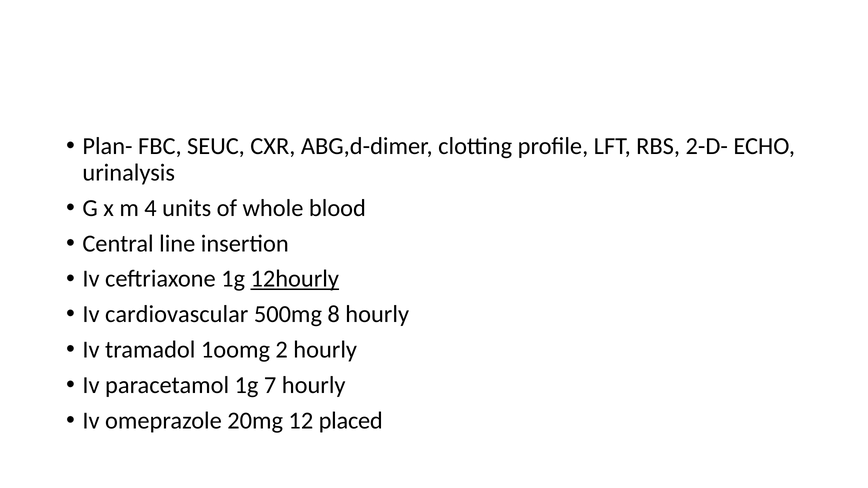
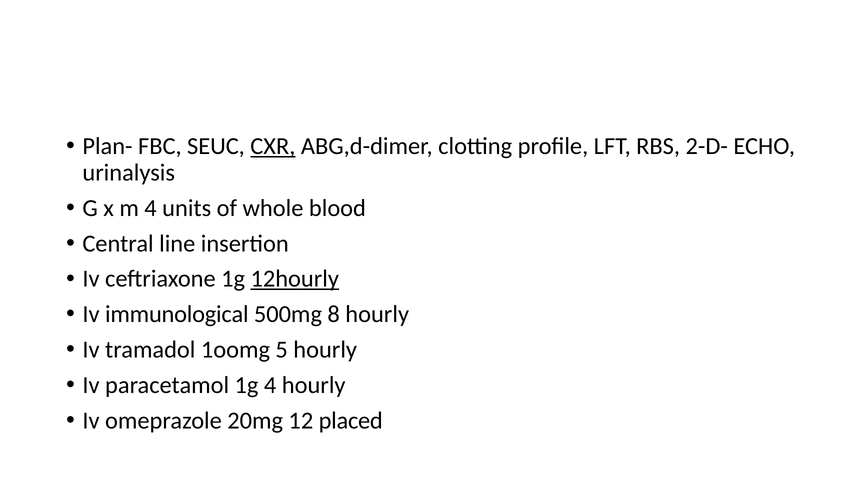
CXR underline: none -> present
cardiovascular: cardiovascular -> immunological
2: 2 -> 5
1g 7: 7 -> 4
